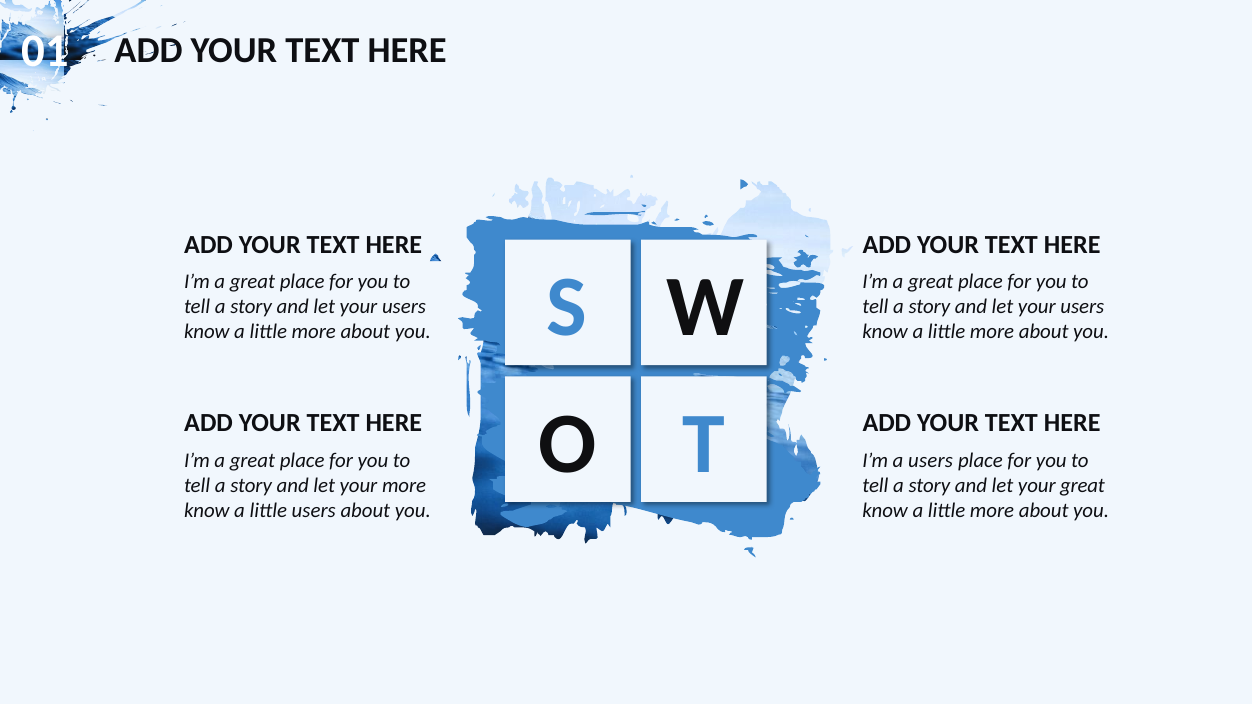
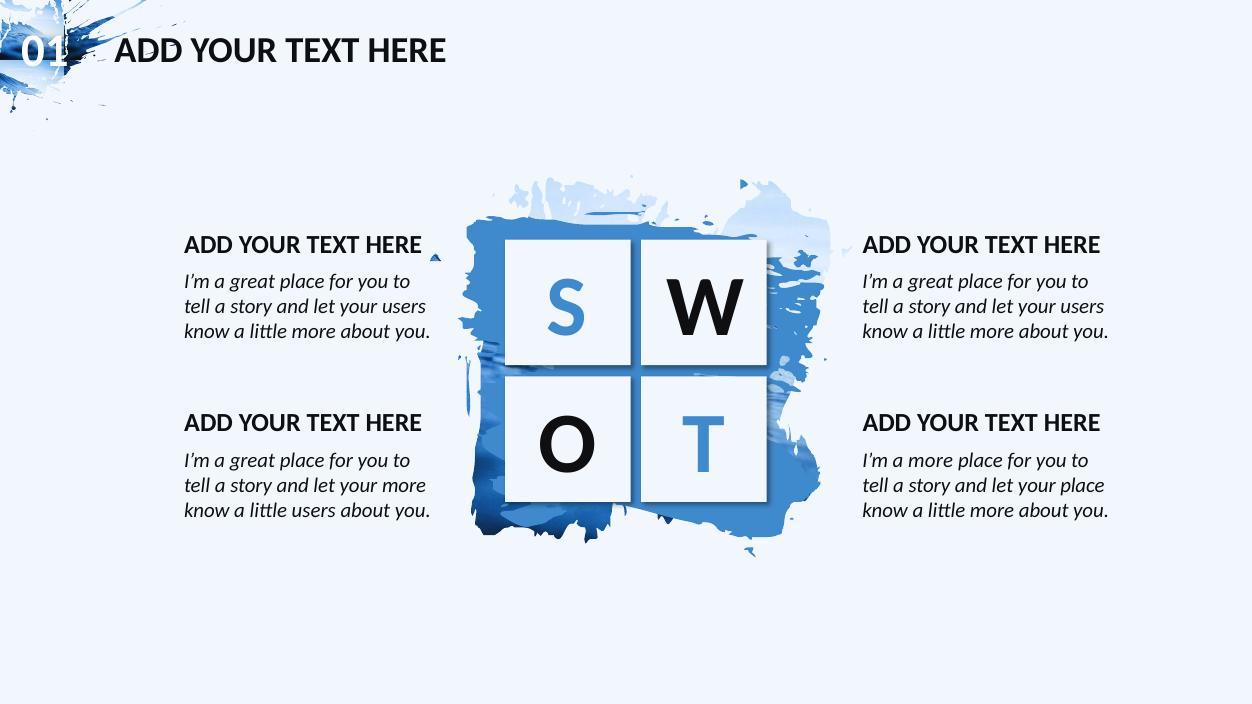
a users: users -> more
your great: great -> place
